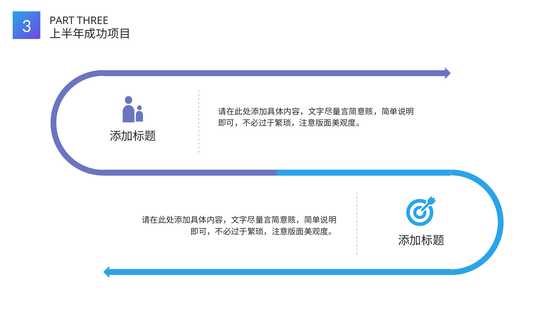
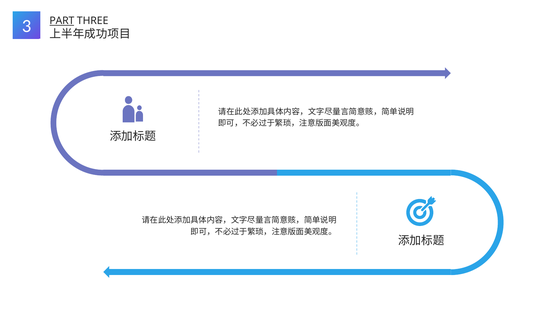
PART underline: none -> present
